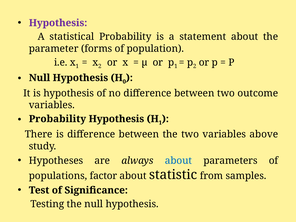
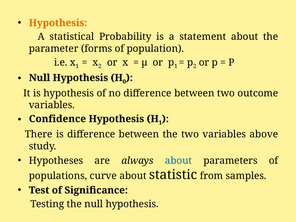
Hypothesis at (58, 23) colour: purple -> orange
Probability at (57, 119): Probability -> Confidence
factor: factor -> curve
